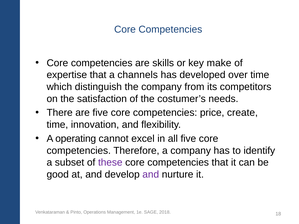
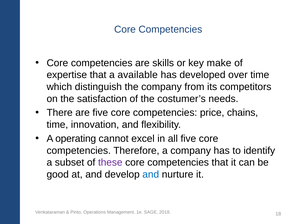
channels: channels -> available
create: create -> chains
and at (151, 175) colour: purple -> blue
